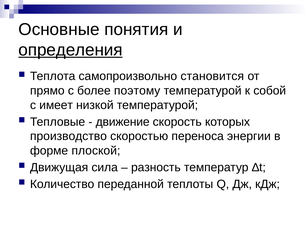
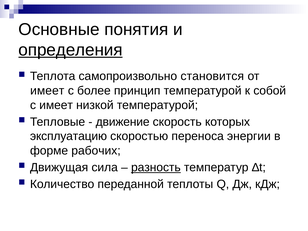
прямо at (47, 91): прямо -> имеет
поэтому: поэтому -> принцип
производство: производство -> эксплуатацию
плоской: плоской -> рабочих
разность underline: none -> present
